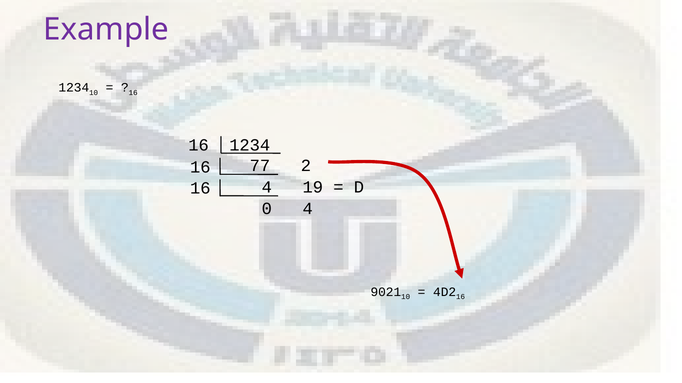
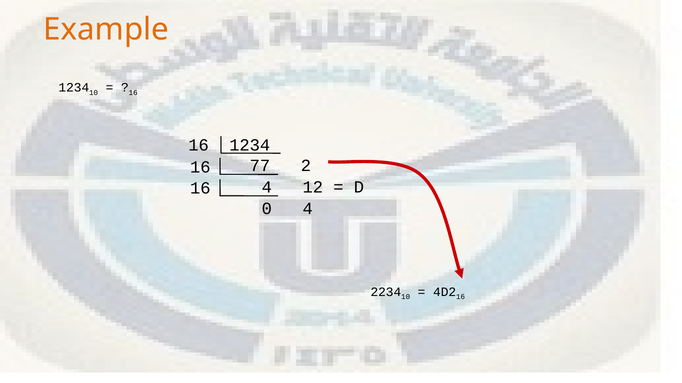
Example colour: purple -> orange
19: 19 -> 12
9021: 9021 -> 2234
